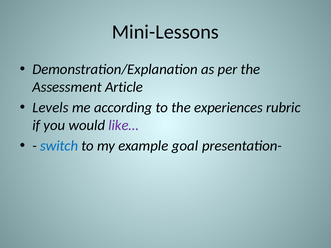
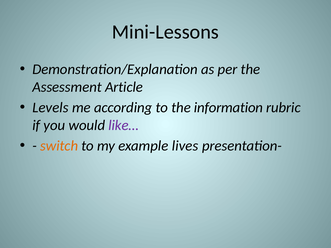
experiences: experiences -> information
switch colour: blue -> orange
goal: goal -> lives
